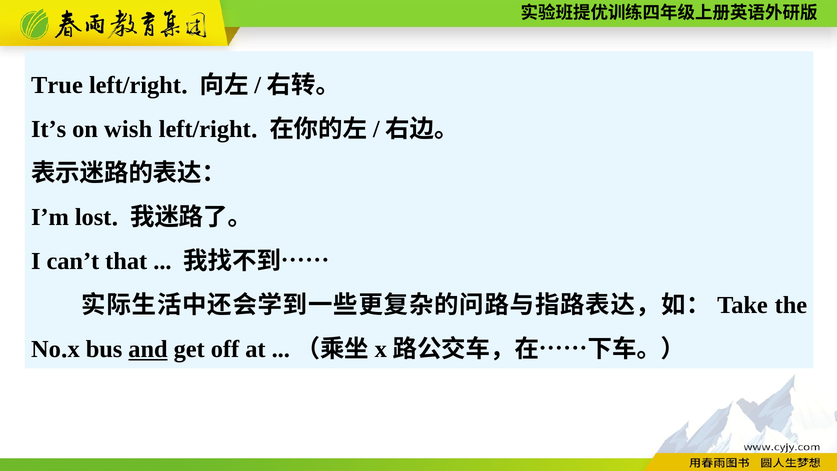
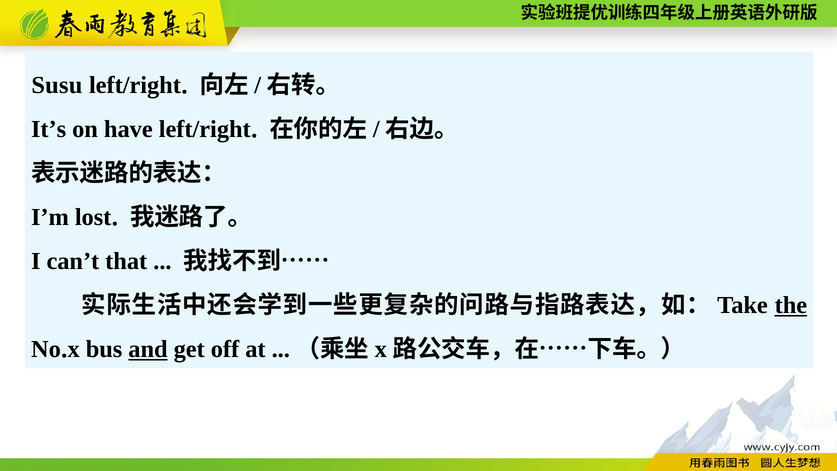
True: True -> Susu
wish: wish -> have
the underline: none -> present
